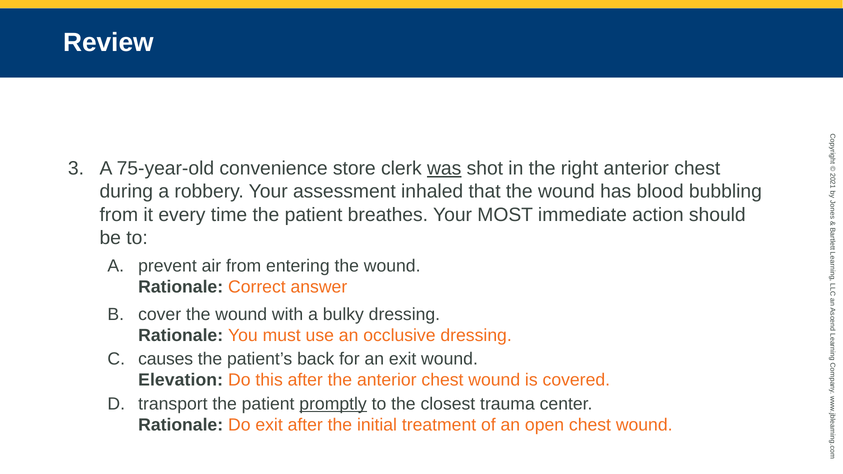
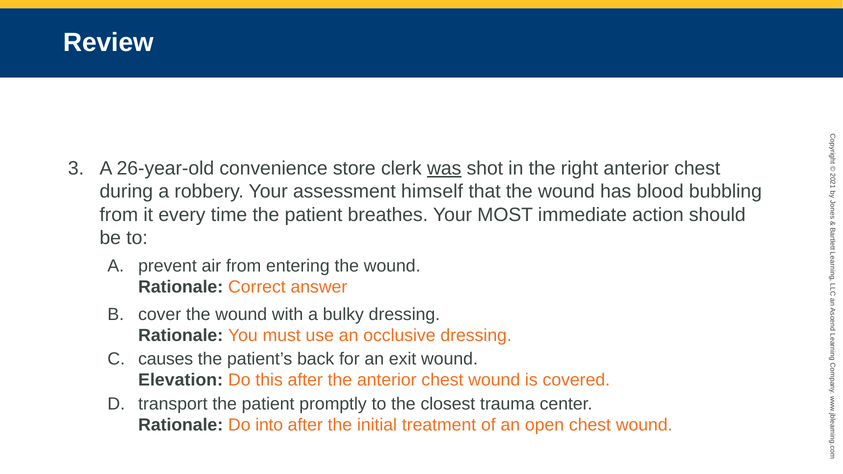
75-year-old: 75-year-old -> 26-year-old
inhaled: inhaled -> himself
promptly underline: present -> none
Do exit: exit -> into
